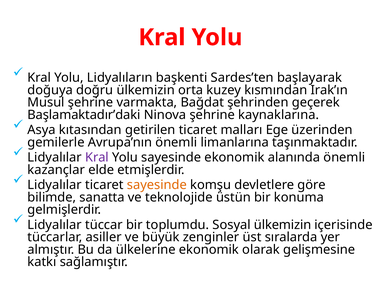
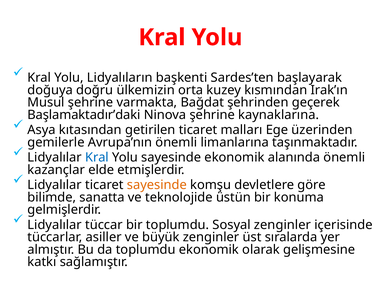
Kral at (97, 158) colour: purple -> blue
Sosyal ülkemizin: ülkemizin -> zenginler
da ülkelerine: ülkelerine -> toplumdu
